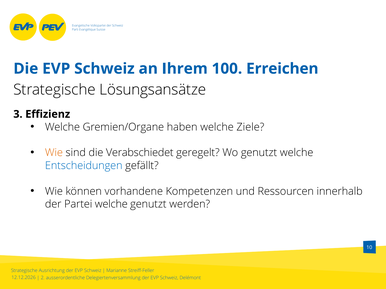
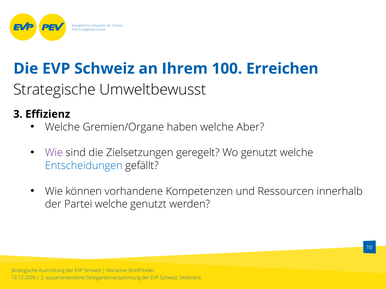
Lösungsansätze: Lösungsansätze -> Umweltbewusst
Ziele: Ziele -> Aber
Wie at (54, 153) colour: orange -> purple
Verabschiedet: Verabschiedet -> Zielsetzungen
